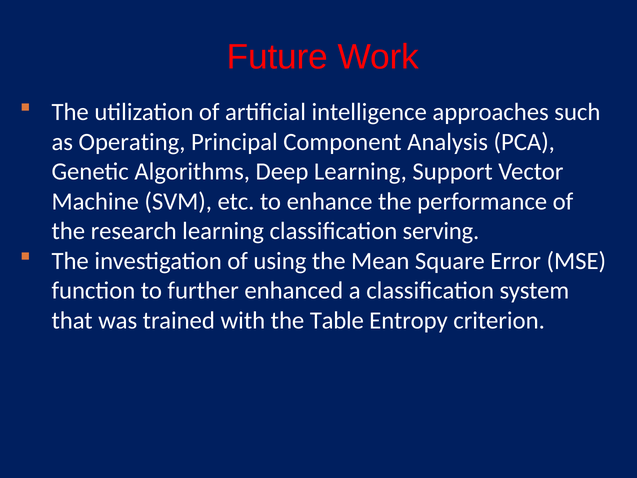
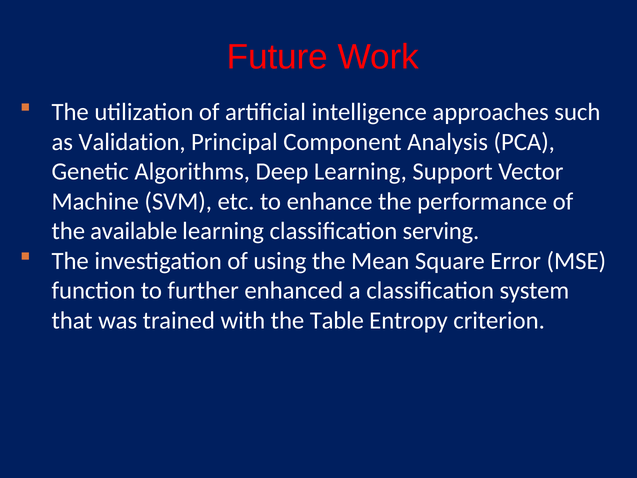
Operating: Operating -> Validation
research: research -> available
